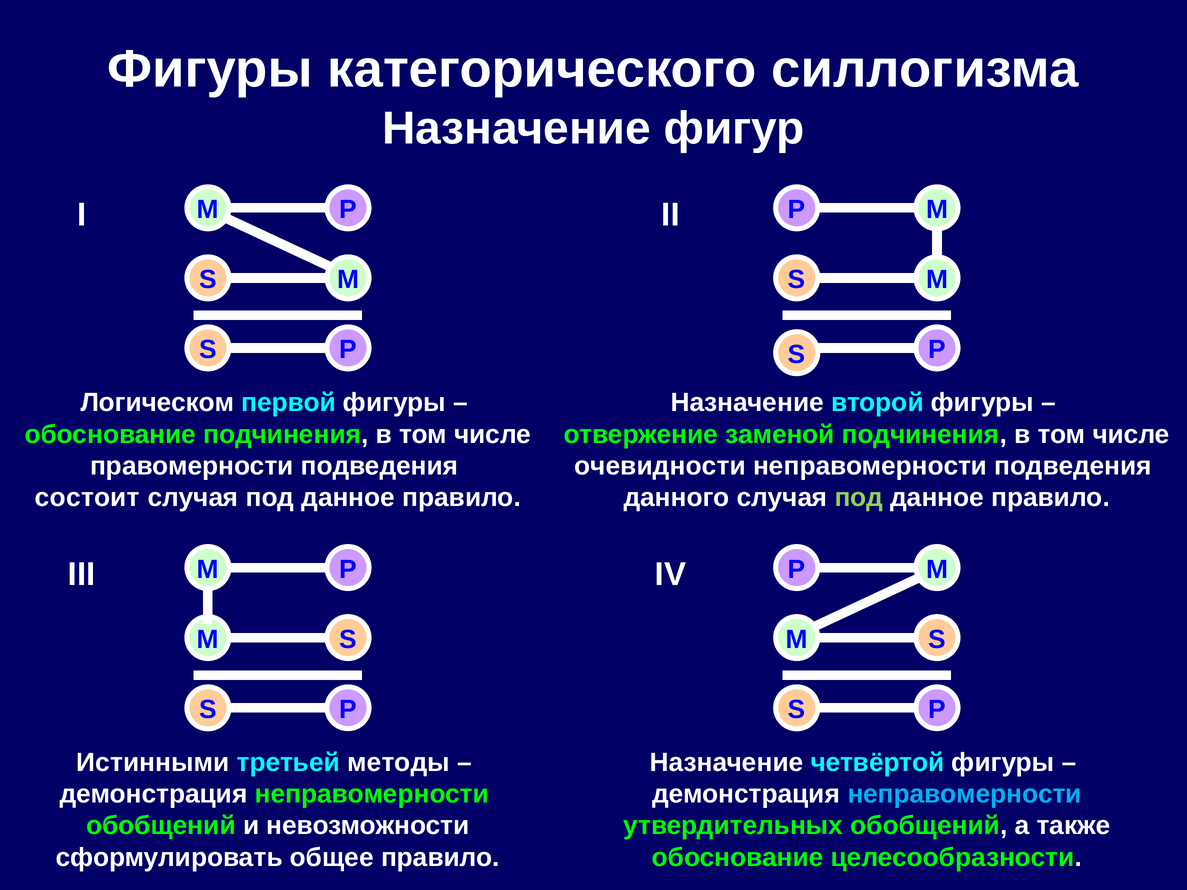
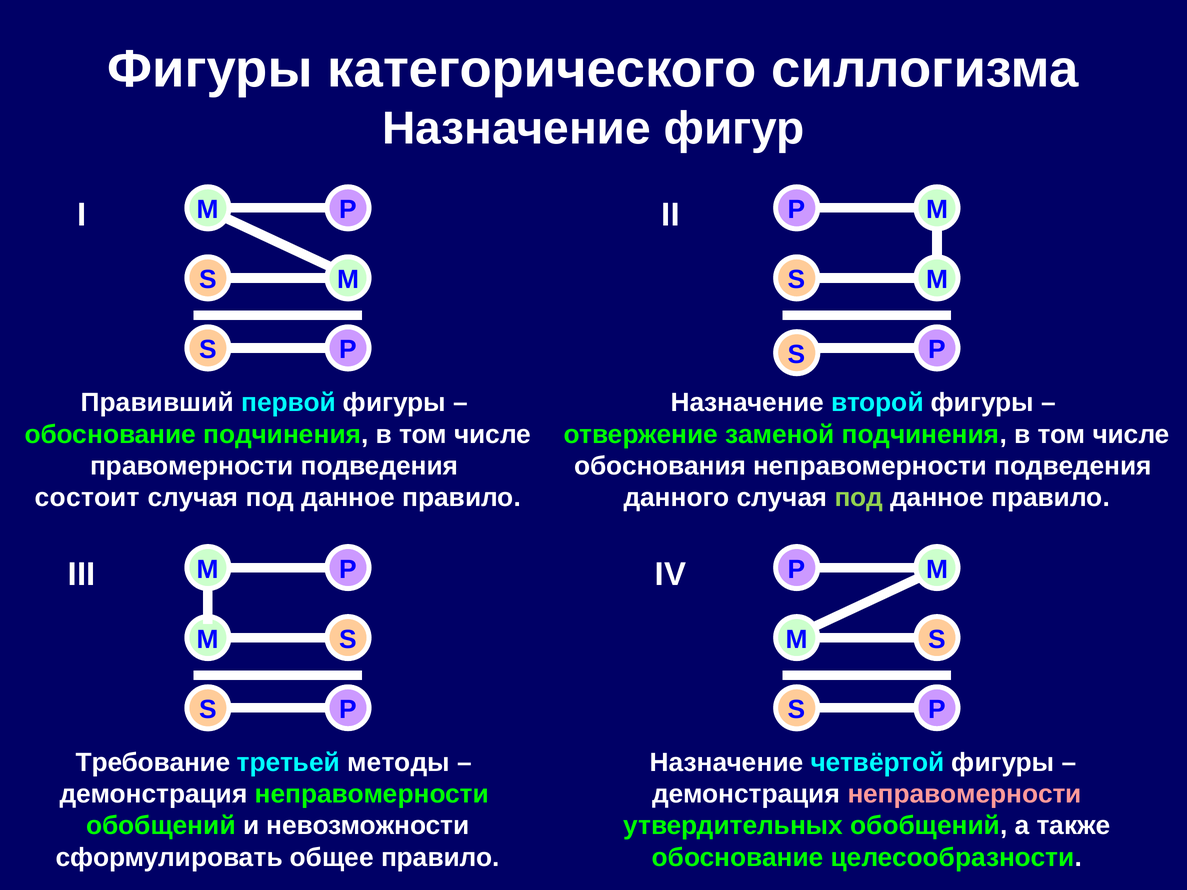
Логическом: Логическом -> Правивший
очевидности: очевидности -> обоснования
Истинными: Истинными -> Требование
неправомерности at (965, 794) colour: light blue -> pink
